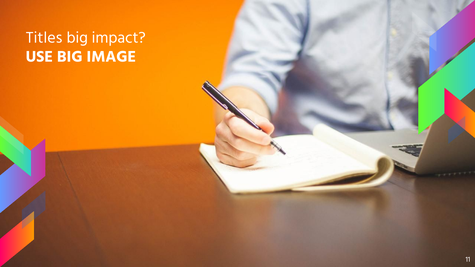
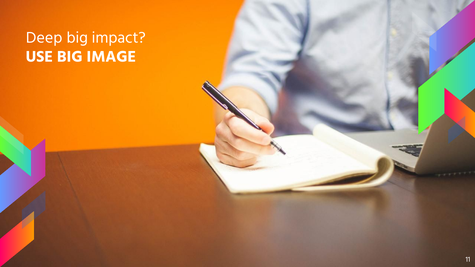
Titles: Titles -> Deep
